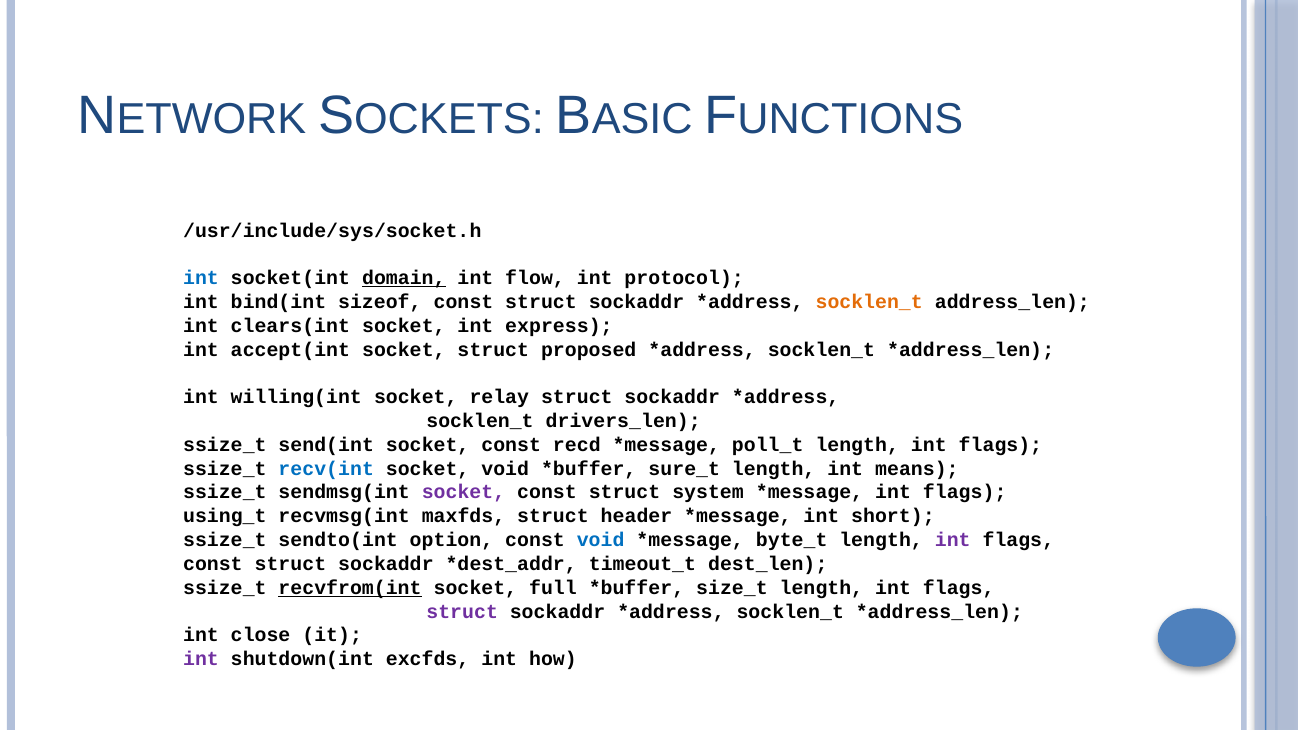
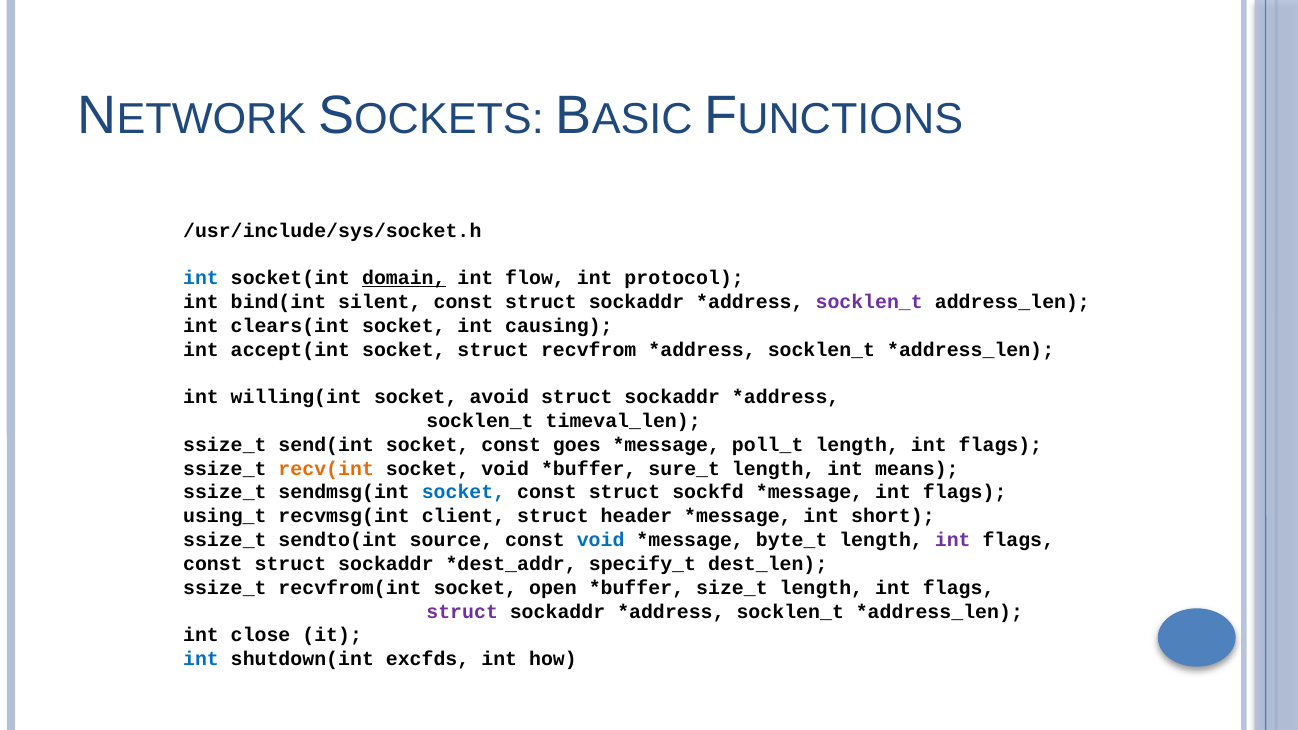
sizeof: sizeof -> silent
socklen_t at (869, 302) colour: orange -> purple
express: express -> causing
proposed: proposed -> recvfrom
relay: relay -> avoid
drivers_len: drivers_len -> timeval_len
recd: recd -> goes
recv(int colour: blue -> orange
socket at (463, 493) colour: purple -> blue
system: system -> sockfd
maxfds: maxfds -> client
option: option -> source
timeout_t: timeout_t -> specify_t
recvfrom(int underline: present -> none
full: full -> open
int at (201, 659) colour: purple -> blue
